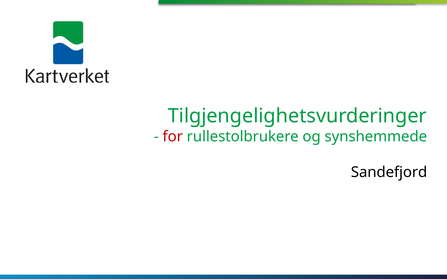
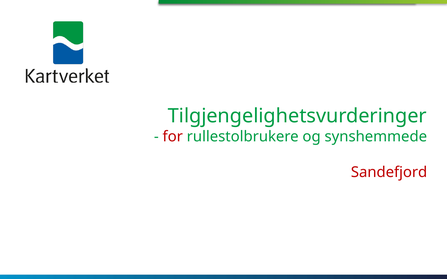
Sandefjord colour: black -> red
